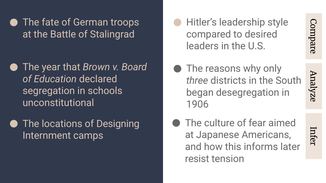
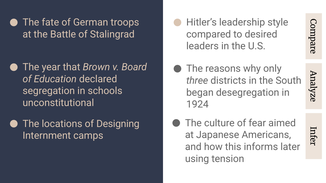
1906: 1906 -> 1924
resist: resist -> using
